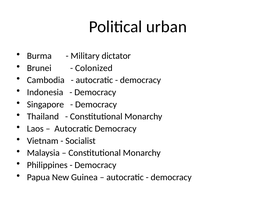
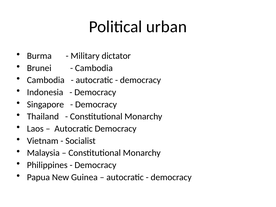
Colonized at (94, 68): Colonized -> Cambodia
